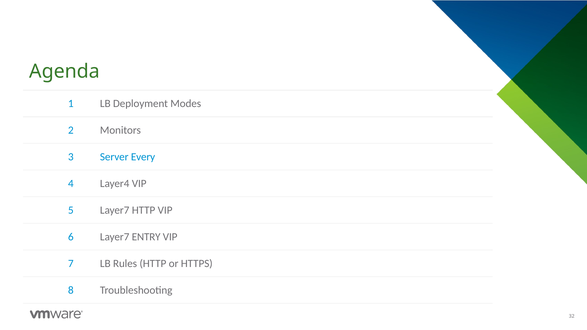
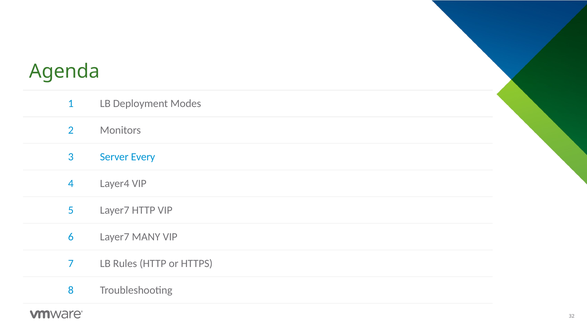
ENTRY: ENTRY -> MANY
